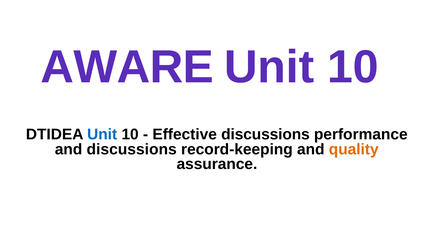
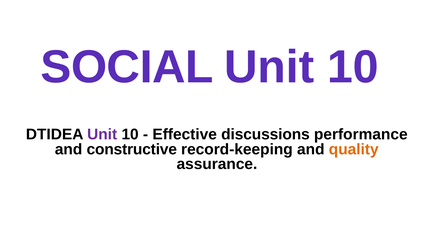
AWARE: AWARE -> SOCIAL
Unit at (102, 134) colour: blue -> purple
and discussions: discussions -> constructive
